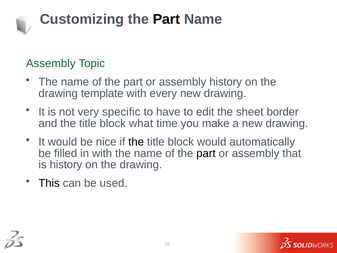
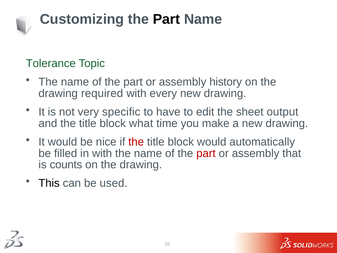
Assembly at (51, 63): Assembly -> Tolerance
template: template -> required
border: border -> output
the at (136, 142) colour: black -> red
part at (206, 153) colour: black -> red
is history: history -> counts
